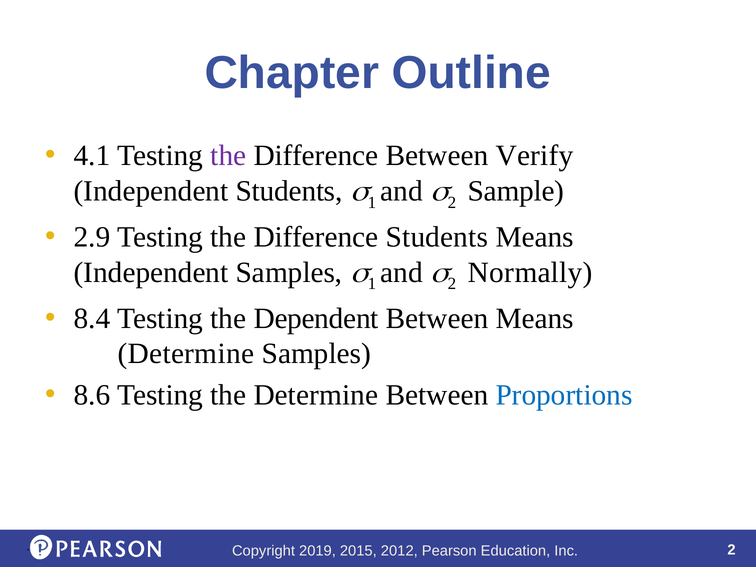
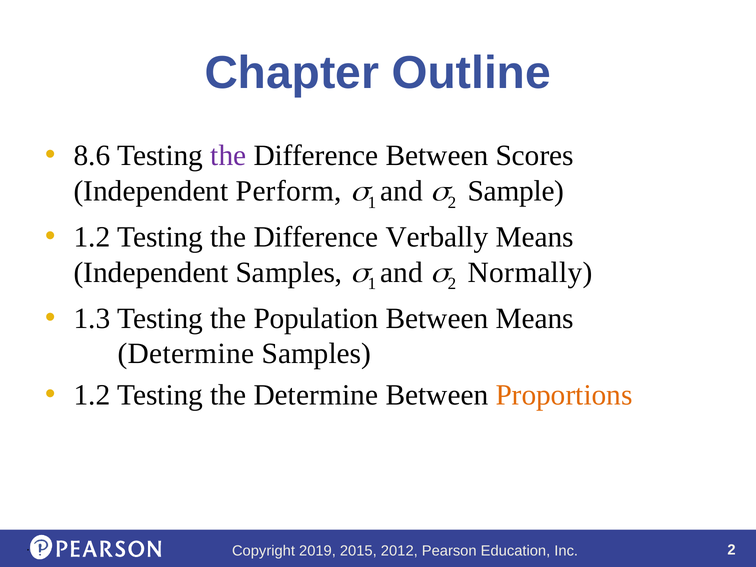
4.1: 4.1 -> 8.6
Verify: Verify -> Scores
Independent Students: Students -> Perform
2.9 at (92, 237): 2.9 -> 1.2
Difference Students: Students -> Verbally
8.4: 8.4 -> 1.3
Dependent: Dependent -> Population
8.6 at (92, 395): 8.6 -> 1.2
Proportions colour: blue -> orange
